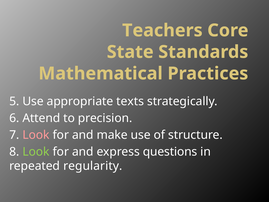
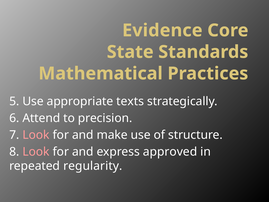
Teachers: Teachers -> Evidence
Look at (36, 151) colour: light green -> pink
questions: questions -> approved
